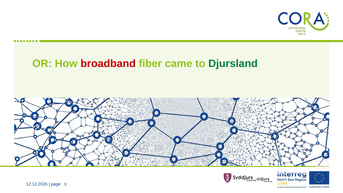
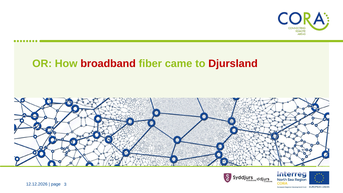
Djursland colour: green -> red
